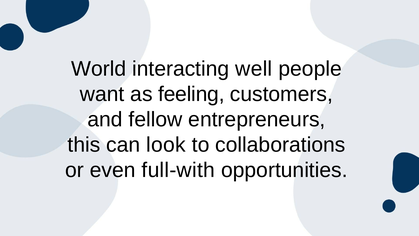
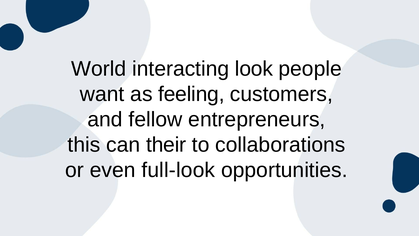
well: well -> look
look: look -> their
full-with: full-with -> full-look
